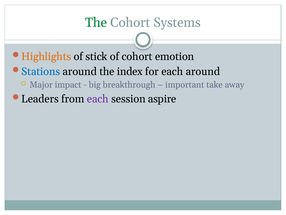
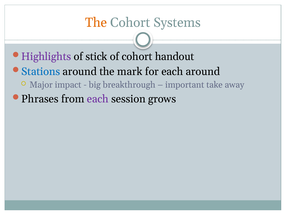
The at (96, 23) colour: green -> orange
Highlights colour: orange -> purple
emotion: emotion -> handout
index: index -> mark
Leaders: Leaders -> Phrases
aspire: aspire -> grows
